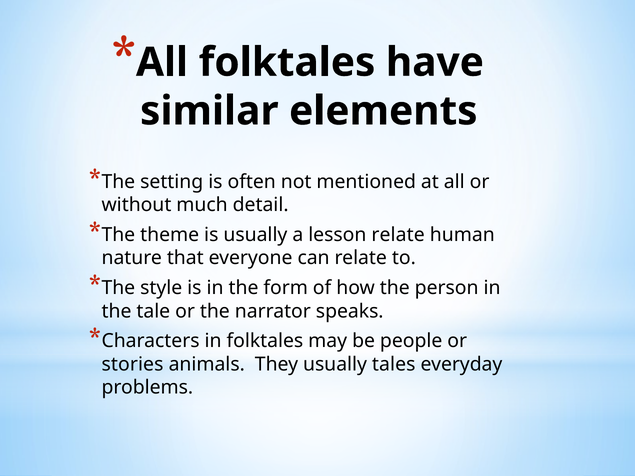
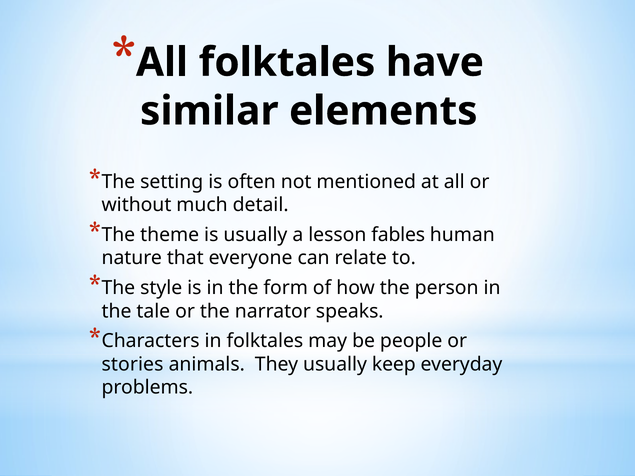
lesson relate: relate -> fables
tales: tales -> keep
